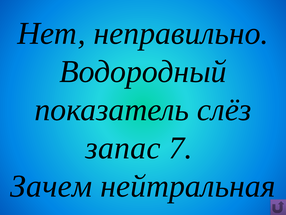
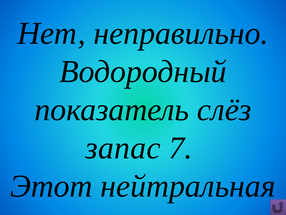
Зачем: Зачем -> Этот
